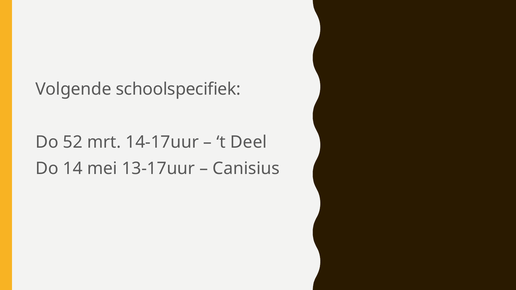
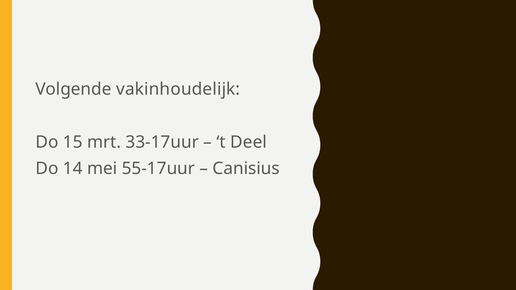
schoolspecifiek: schoolspecifiek -> vakinhoudelijk
52: 52 -> 15
14-17uur: 14-17uur -> 33-17uur
13-17uur: 13-17uur -> 55-17uur
